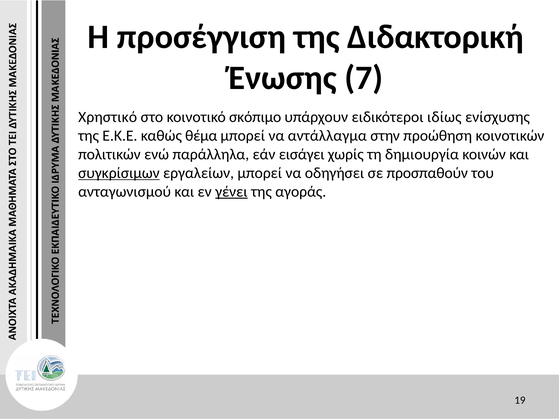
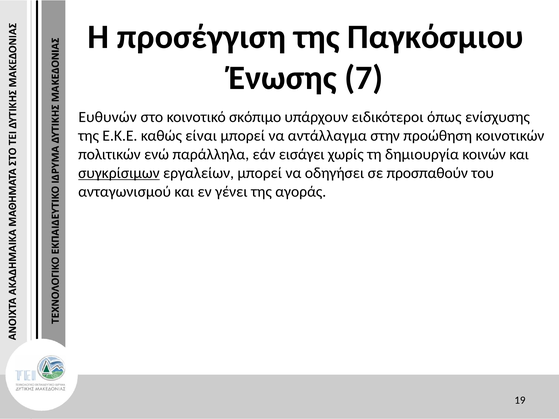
Διδακτορική: Διδακτορική -> Παγκόσμιου
Χρηστικό: Χρηστικό -> Ευθυνών
ιδίως: ιδίως -> όπως
θέμα: θέμα -> είναι
γένει underline: present -> none
